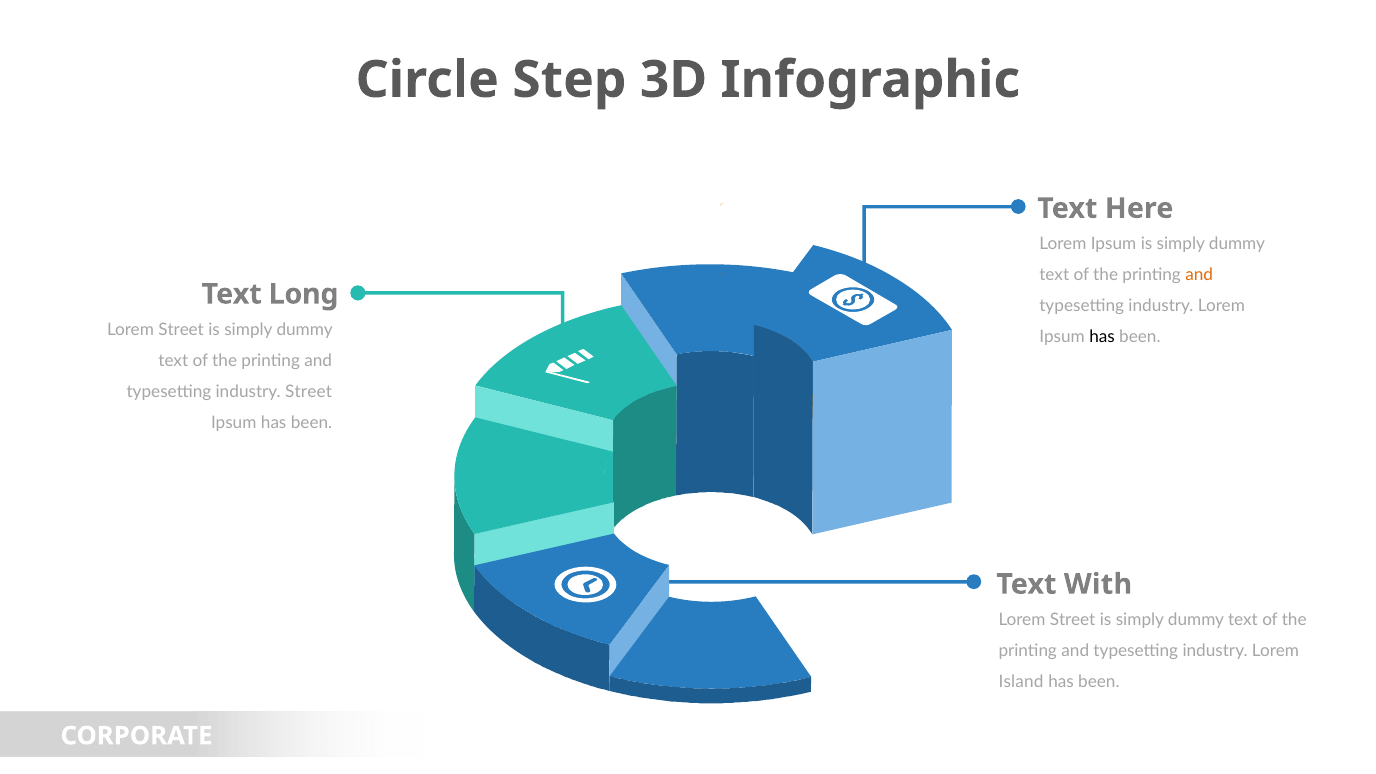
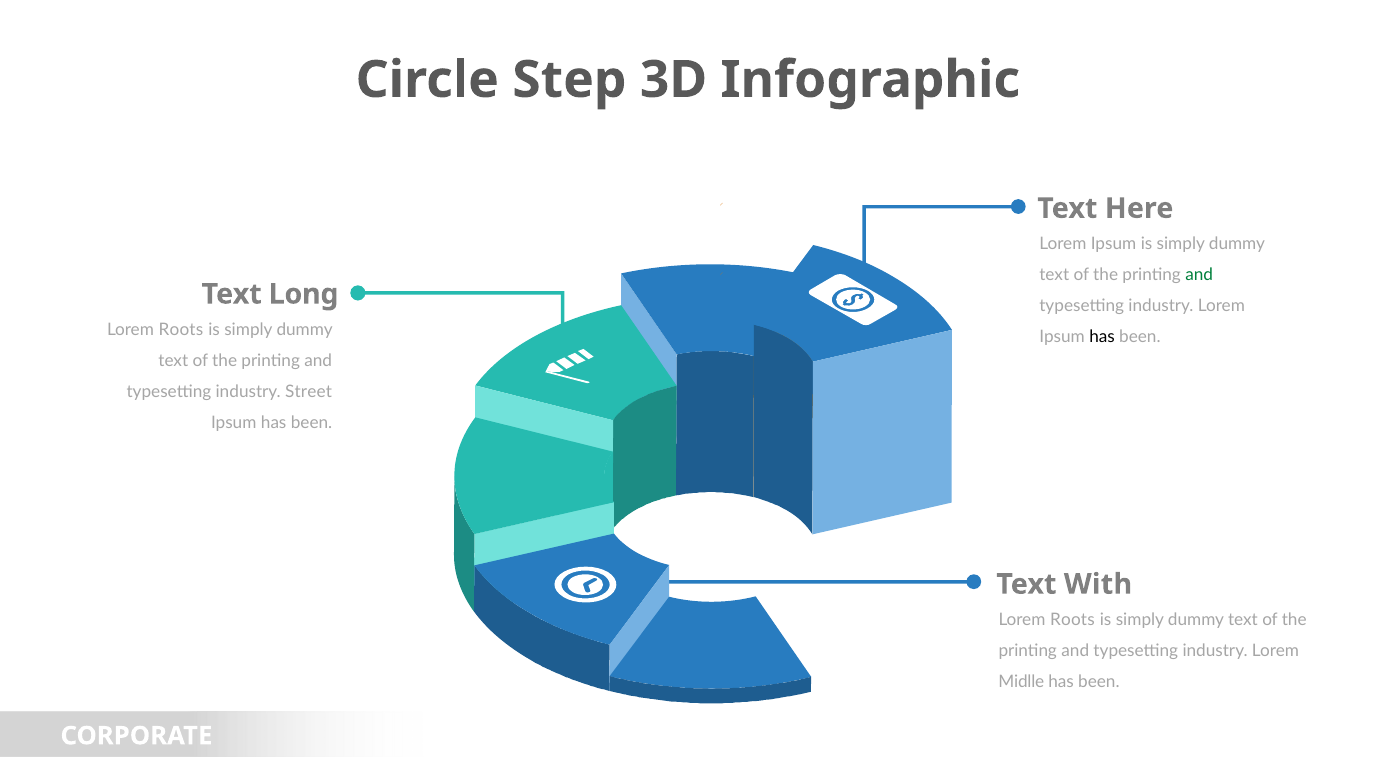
and at (1199, 275) colour: orange -> green
Street at (181, 330): Street -> Roots
Street at (1073, 620): Street -> Roots
Island: Island -> Midlle
